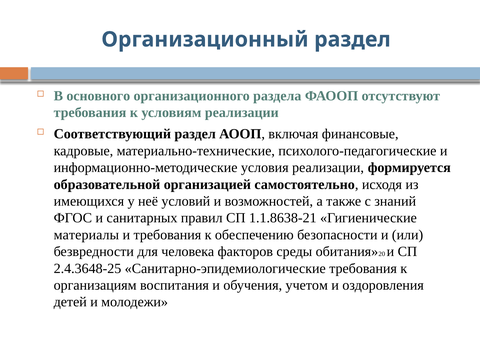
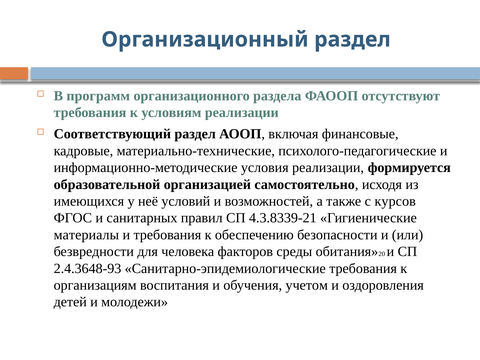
основного: основного -> программ
знаний: знаний -> курсов
1.1.8638-21: 1.1.8638-21 -> 4.3.8339-21
2.4.3648-25: 2.4.3648-25 -> 2.4.3648-93
